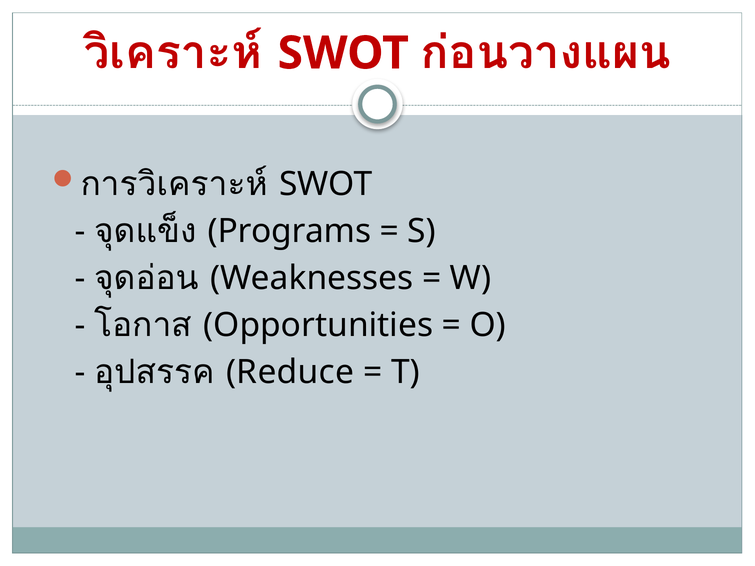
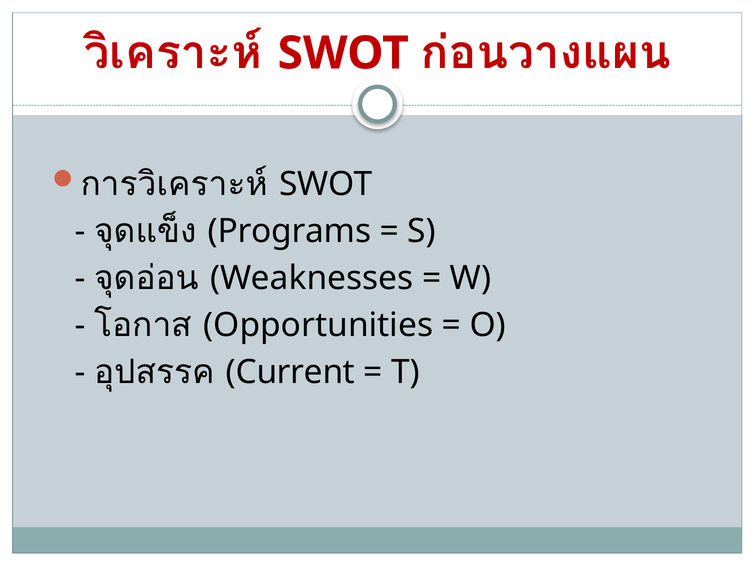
Reduce: Reduce -> Current
